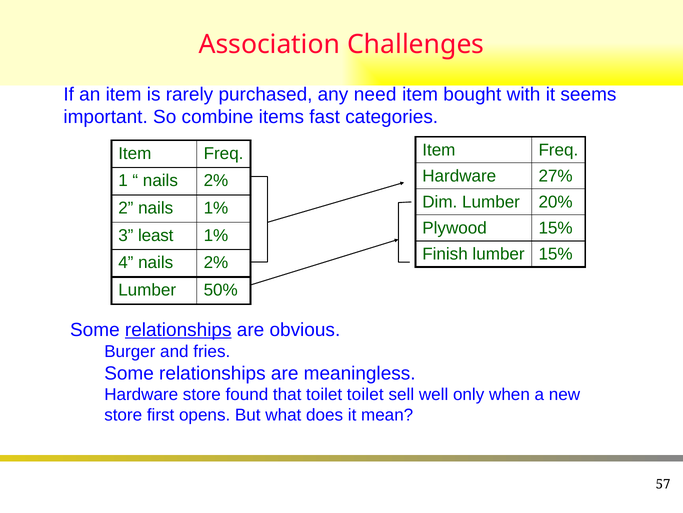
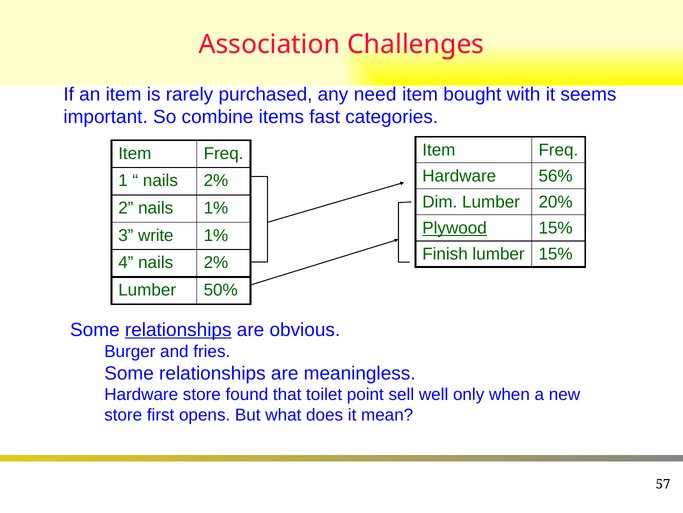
27%: 27% -> 56%
Plywood underline: none -> present
least: least -> write
toilet toilet: toilet -> point
